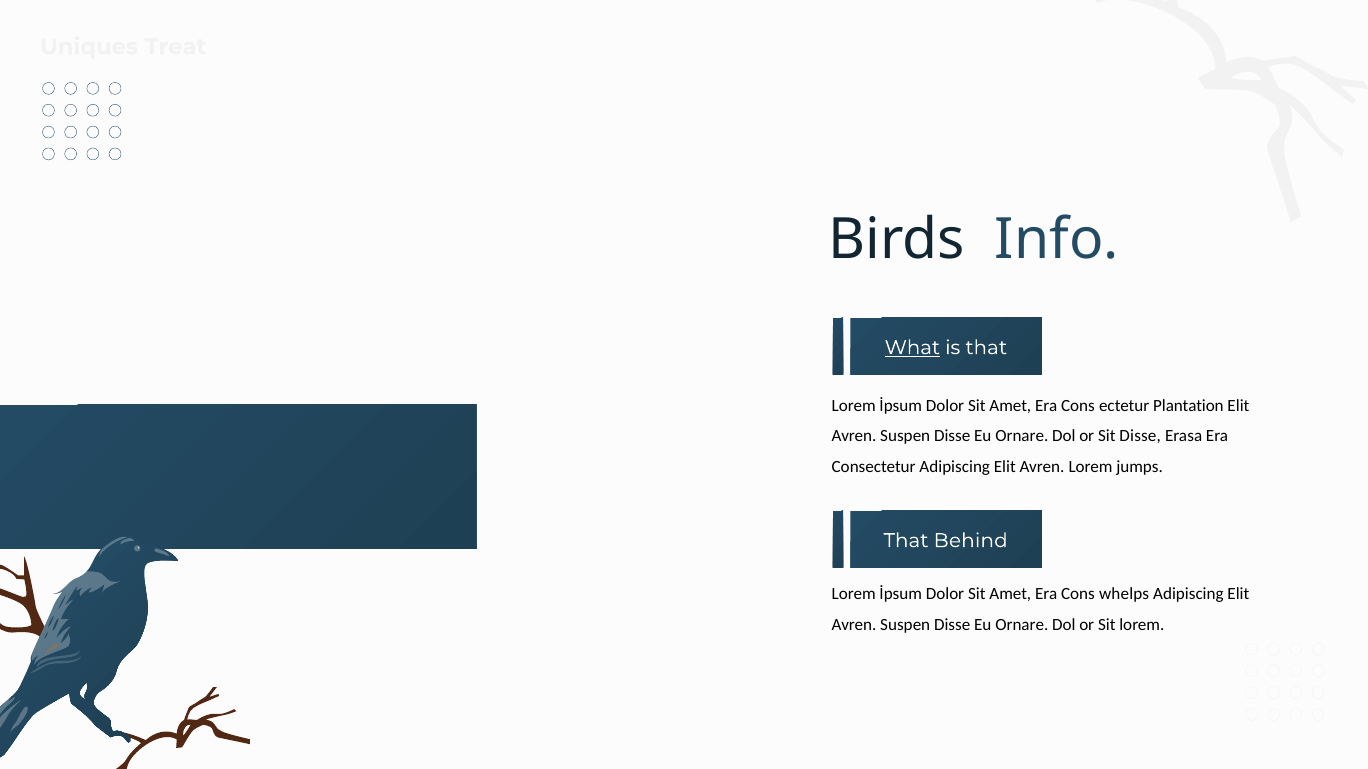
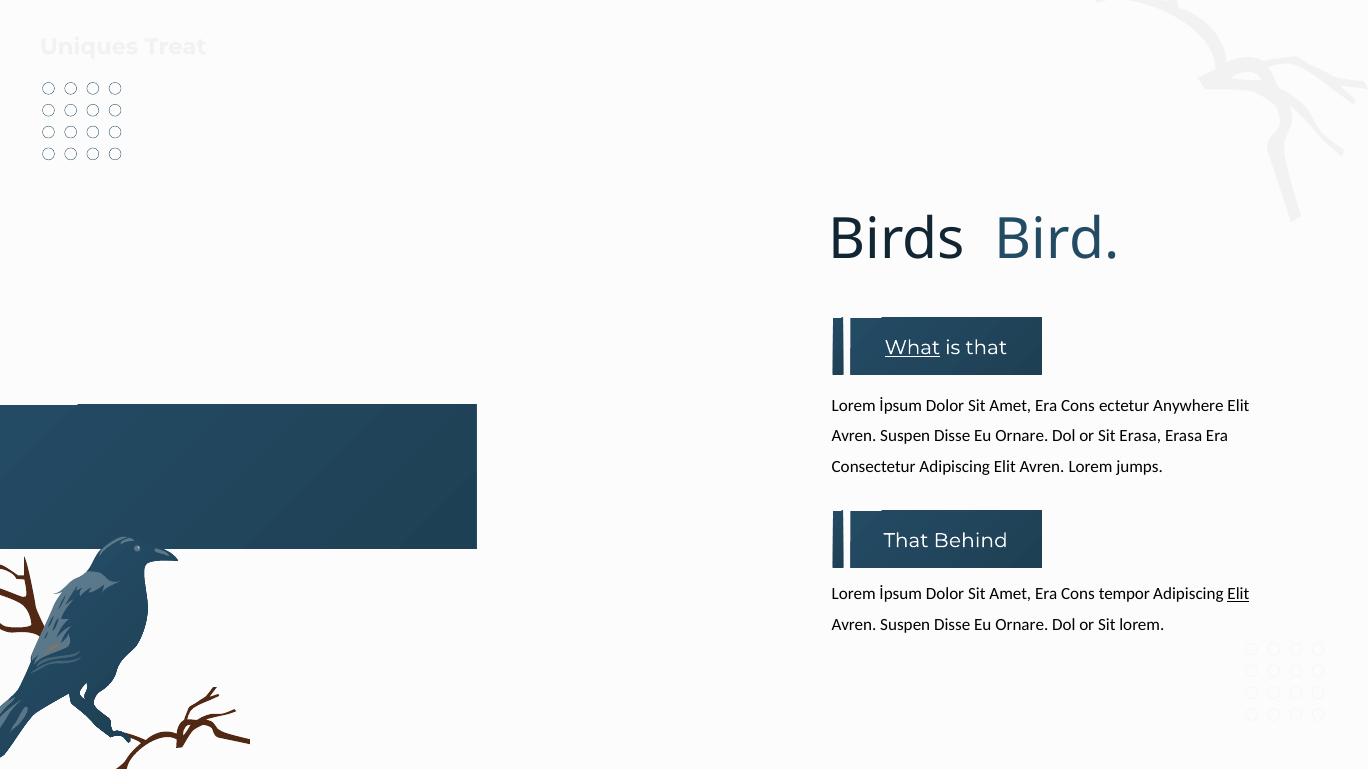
Info: Info -> Bird
Plantation: Plantation -> Anywhere
Sit Disse: Disse -> Erasa
whelps: whelps -> tempor
Elit at (1238, 595) underline: none -> present
